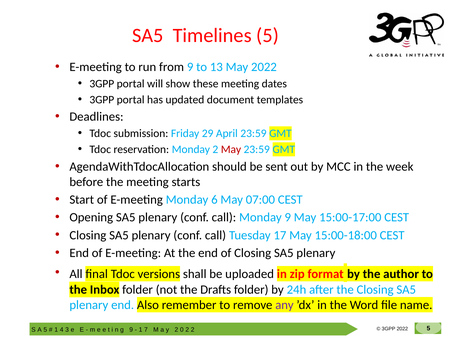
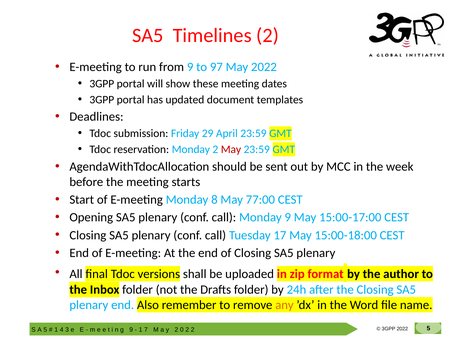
Timelines 5: 5 -> 2
13: 13 -> 97
6: 6 -> 8
07:00: 07:00 -> 77:00
any colour: purple -> orange
